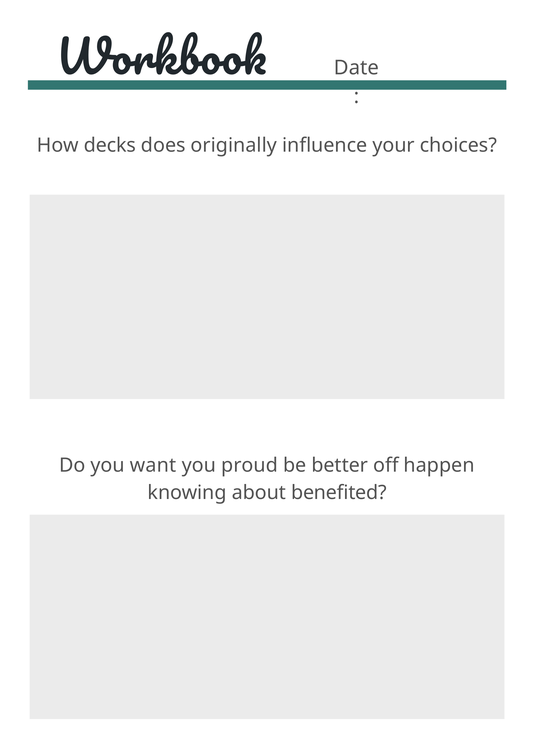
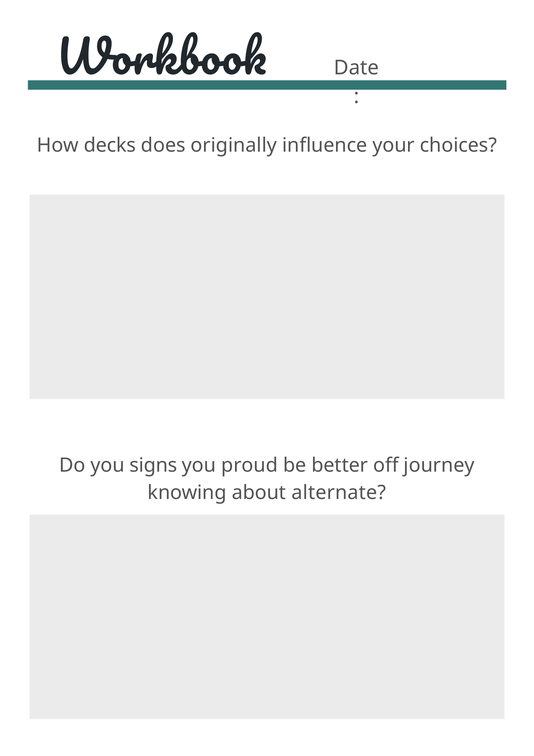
want: want -> signs
happen: happen -> journey
benefited: benefited -> alternate
